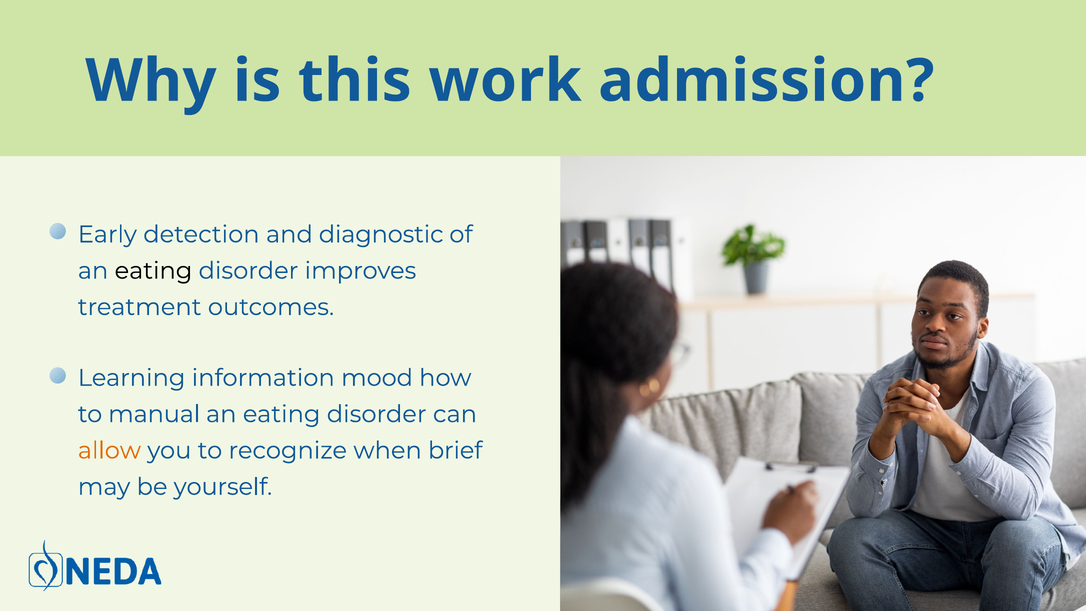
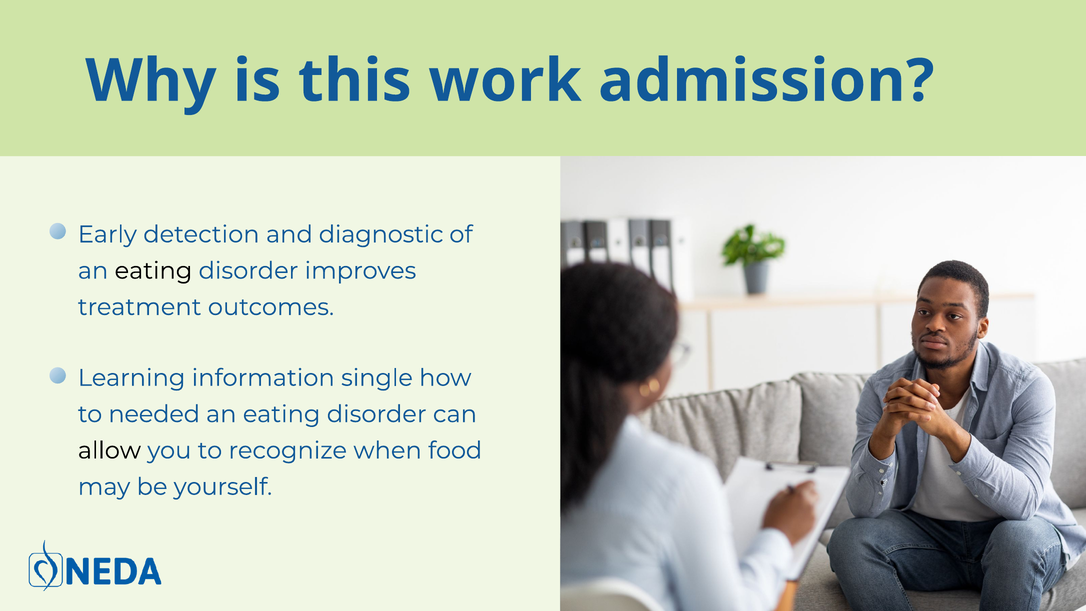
mood: mood -> single
manual: manual -> needed
allow colour: orange -> black
brief: brief -> food
